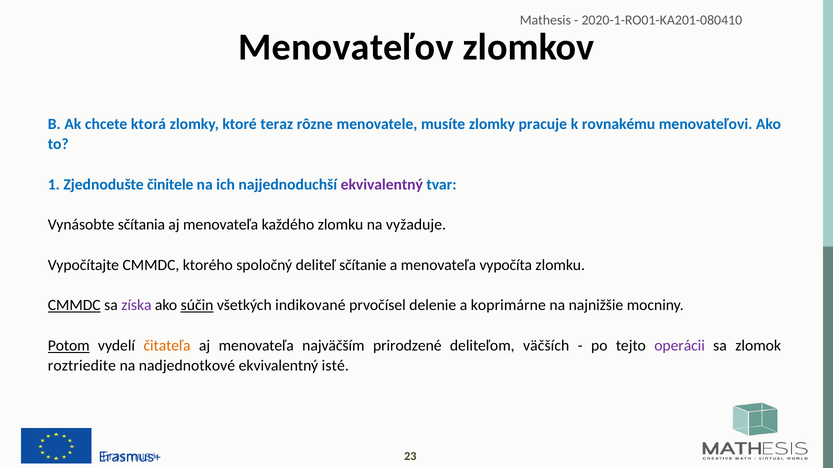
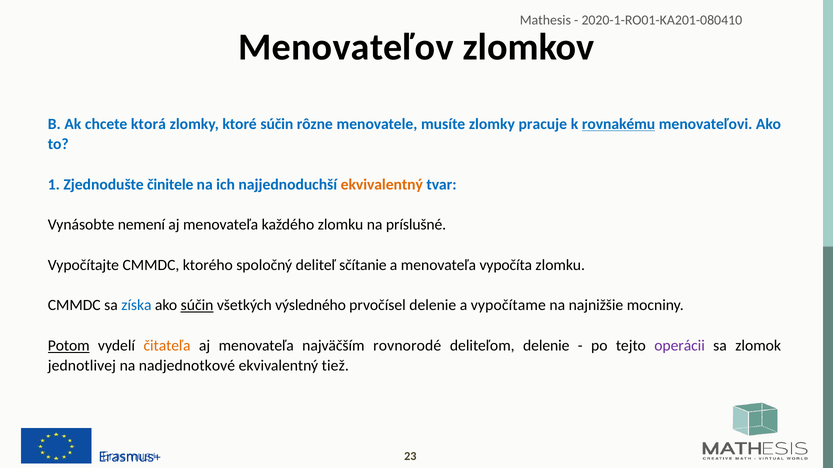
ktoré teraz: teraz -> súčin
rovnakému underline: none -> present
ekvivalentný at (382, 185) colour: purple -> orange
sčítania: sčítania -> nemení
vyžaduje: vyžaduje -> príslušné
CMMDC at (74, 306) underline: present -> none
získa colour: purple -> blue
indikované: indikované -> výsledného
koprimárne: koprimárne -> vypočítame
prirodzené: prirodzené -> rovnorodé
deliteľom väčších: väčších -> delenie
roztriedite: roztriedite -> jednotlivej
isté: isté -> tiež
